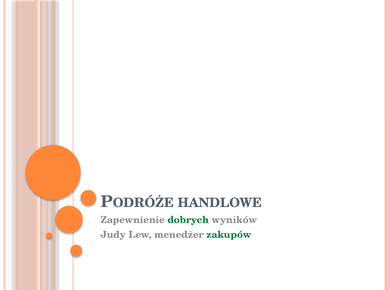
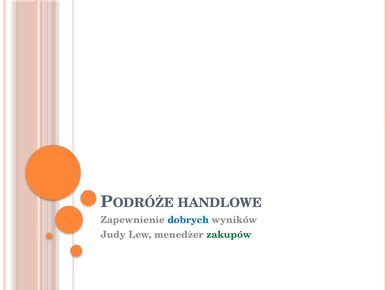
dobrych colour: green -> blue
